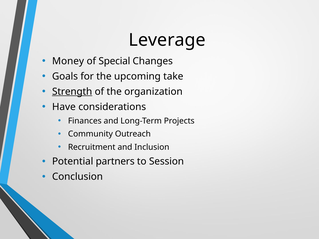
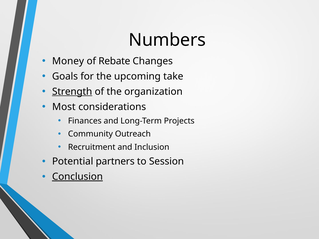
Leverage: Leverage -> Numbers
Special: Special -> Rebate
Have: Have -> Most
Conclusion underline: none -> present
